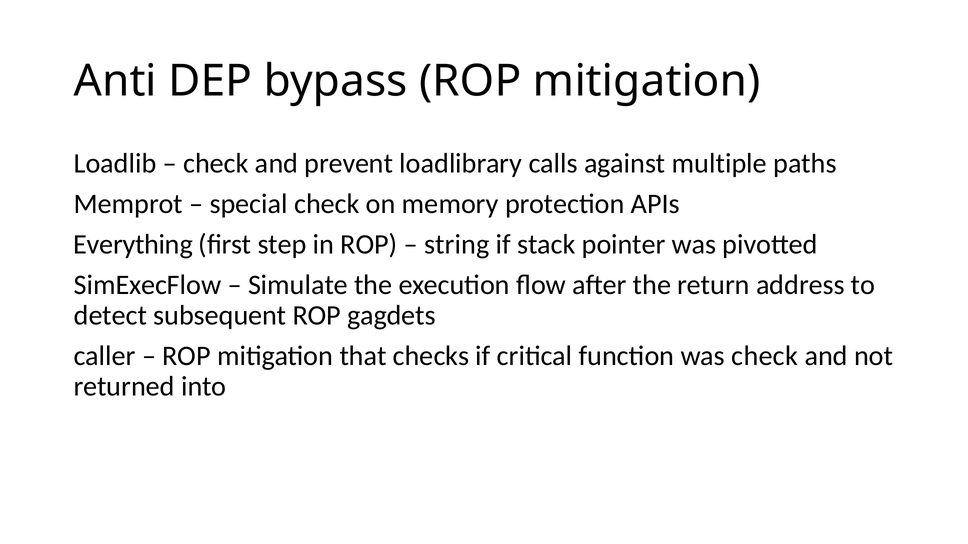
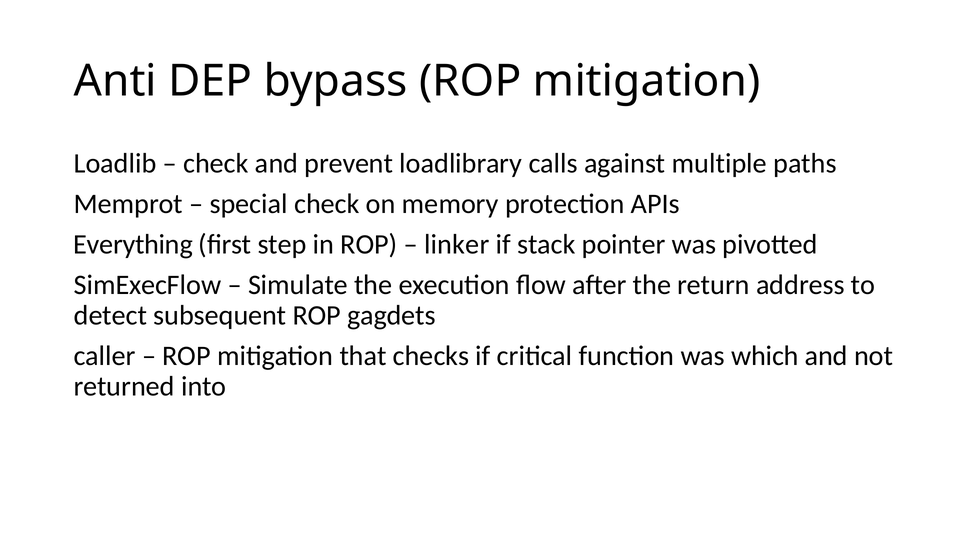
string: string -> linker
was check: check -> which
